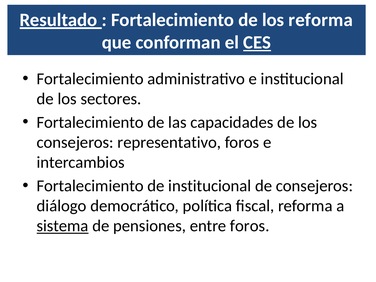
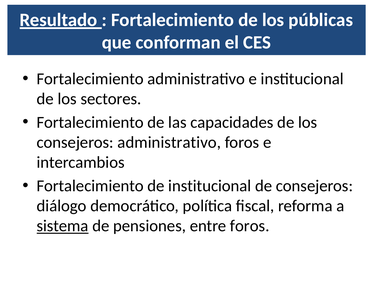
los reforma: reforma -> públicas
CES underline: present -> none
consejeros representativo: representativo -> administrativo
